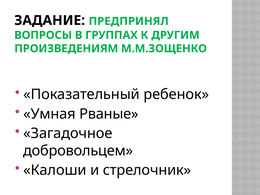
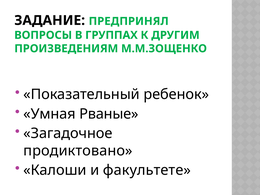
добровольцем: добровольцем -> продиктовано
стрелочник: стрелочник -> факультете
